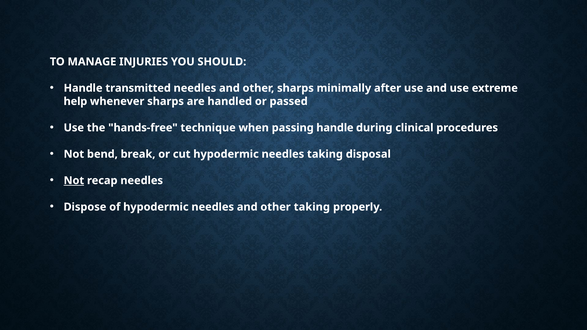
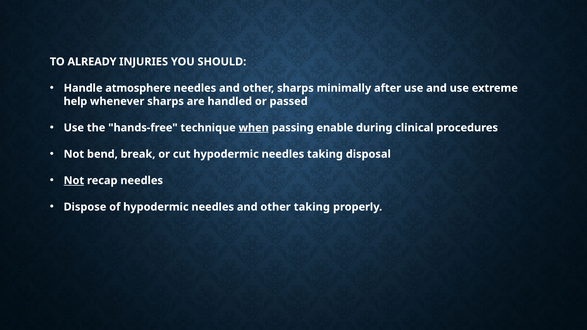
MANAGE: MANAGE -> ALREADY
transmitted: transmitted -> atmosphere
when underline: none -> present
passing handle: handle -> enable
